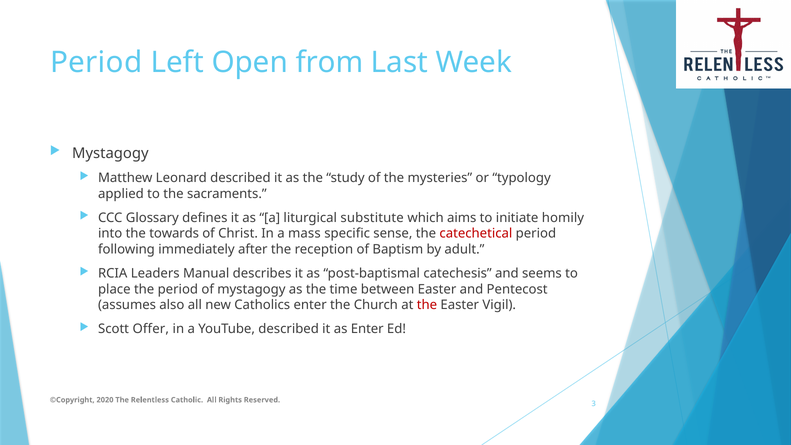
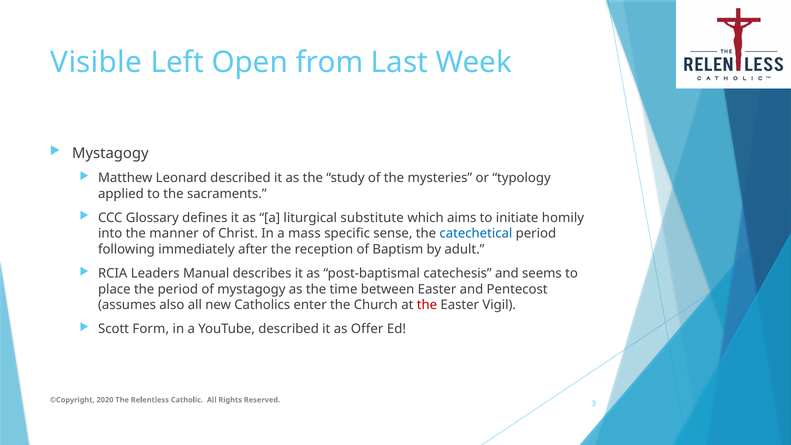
Period at (96, 62): Period -> Visible
towards: towards -> manner
catechetical colour: red -> blue
Offer: Offer -> Form
as Enter: Enter -> Offer
